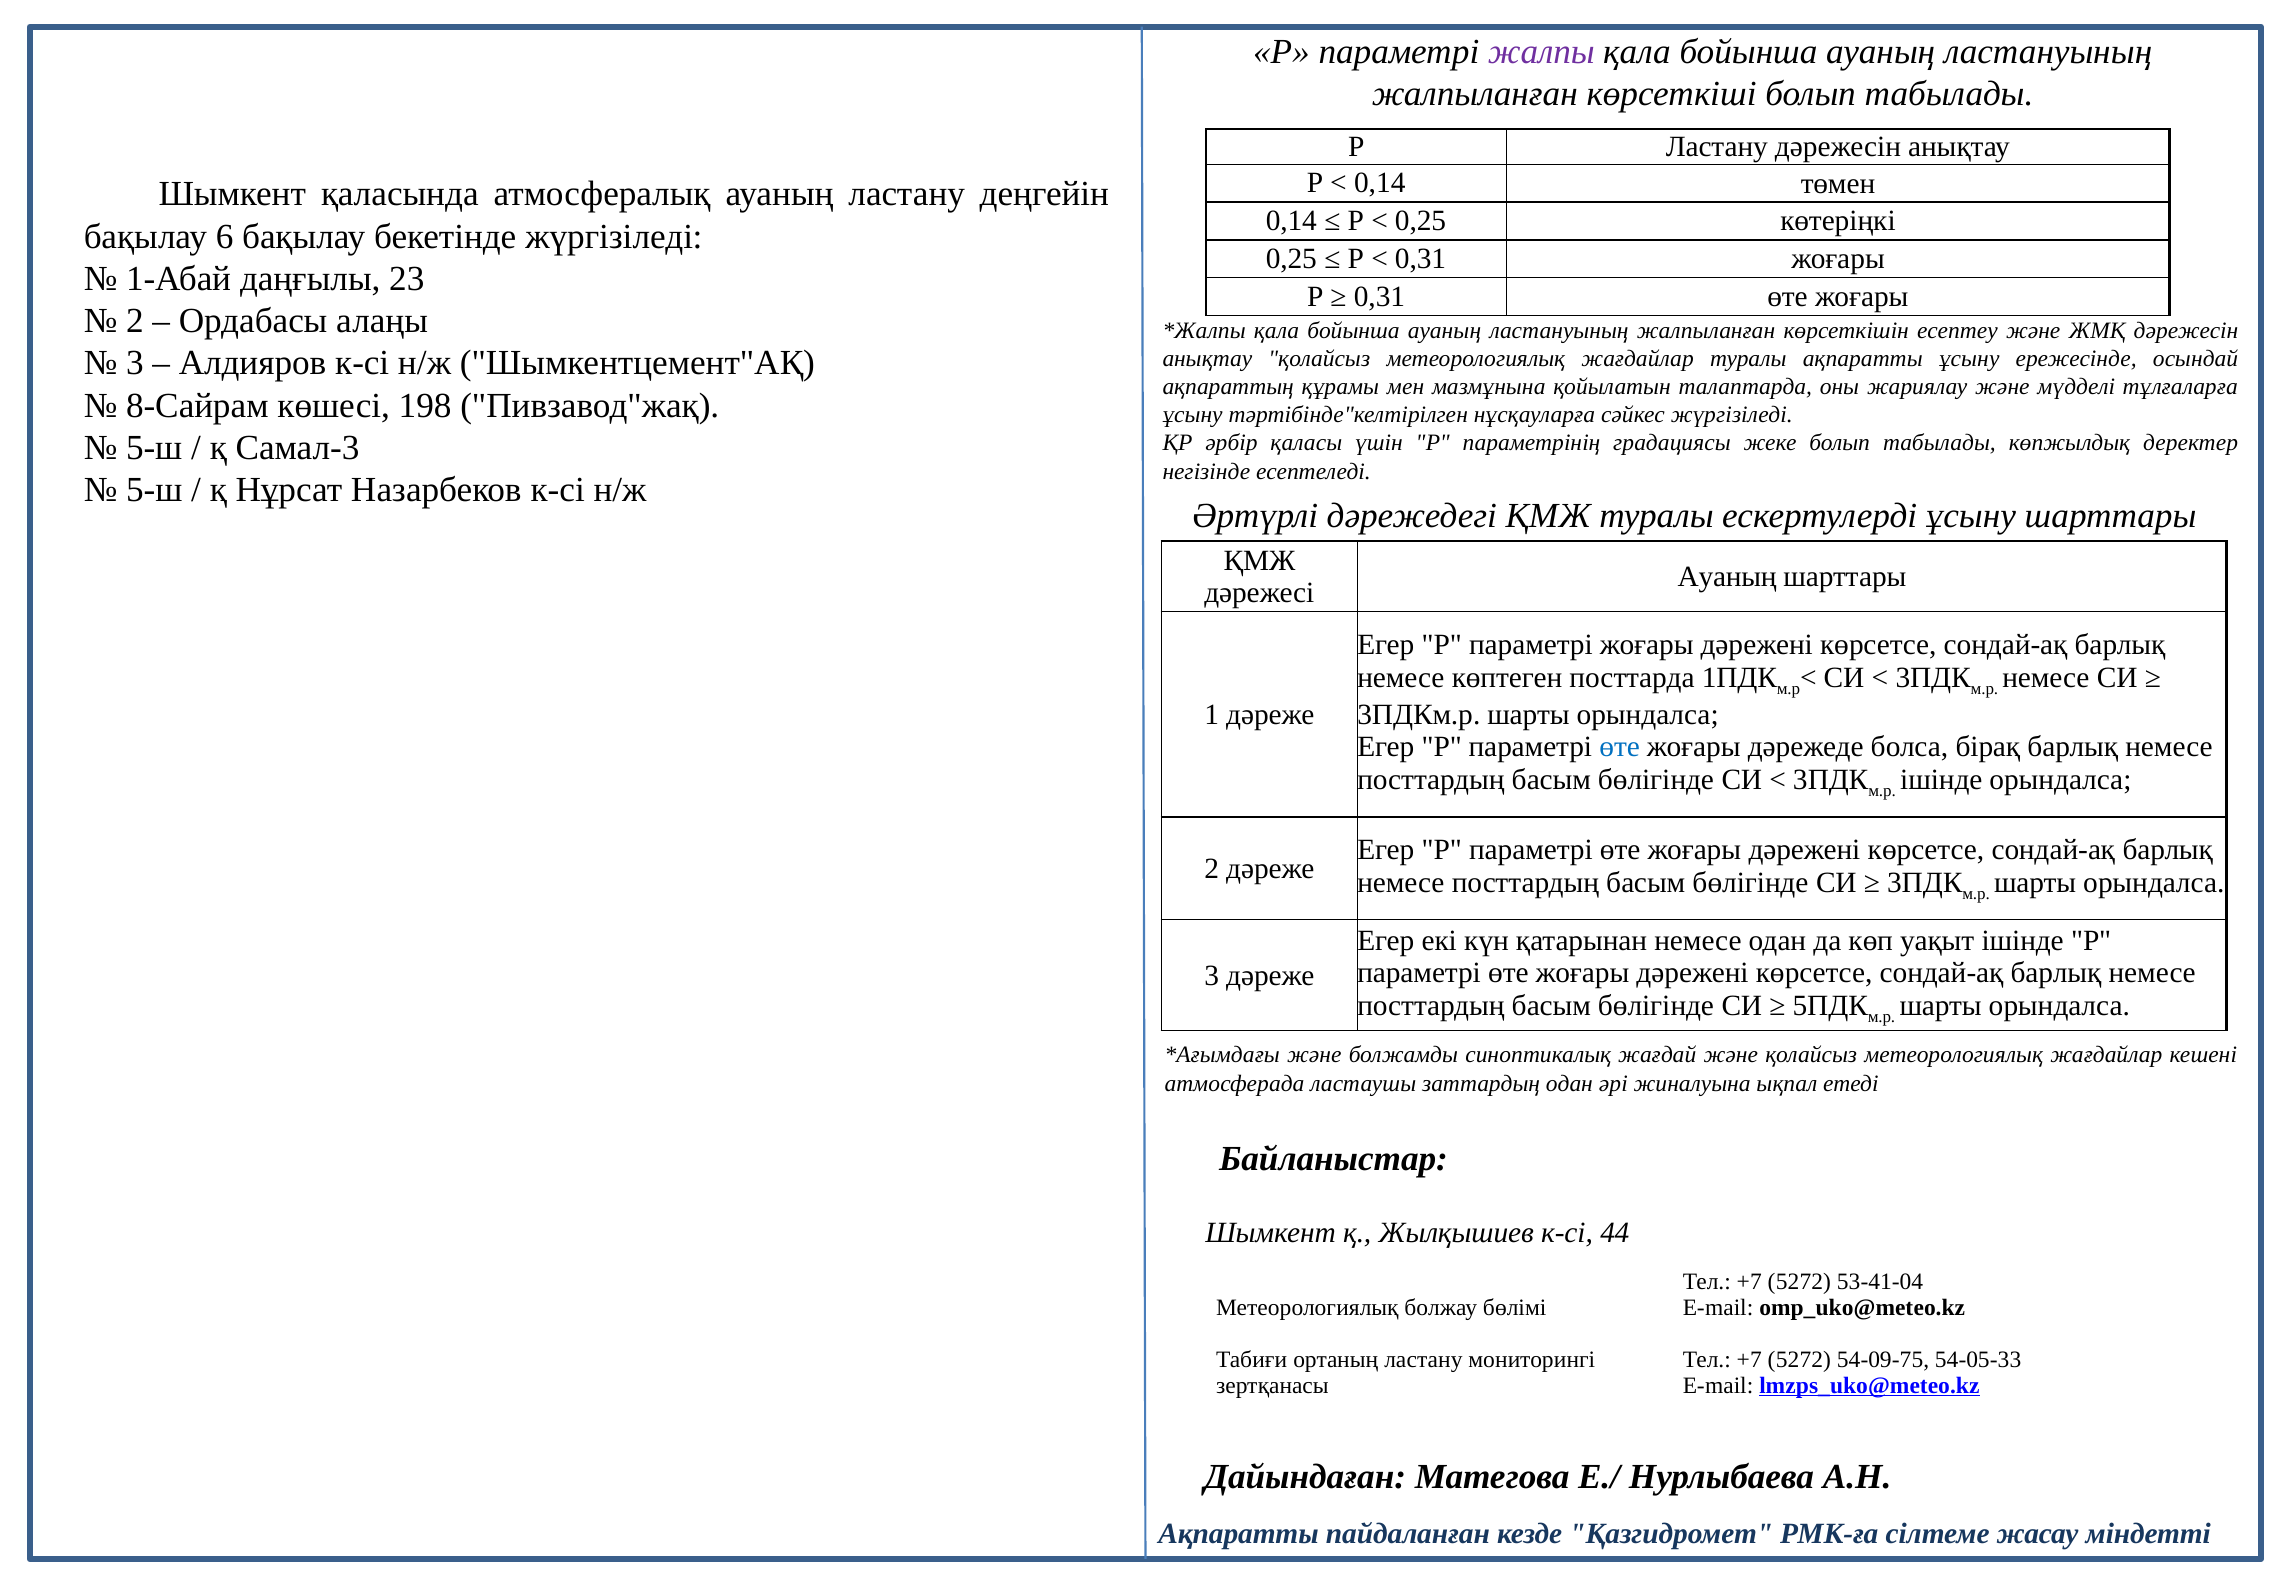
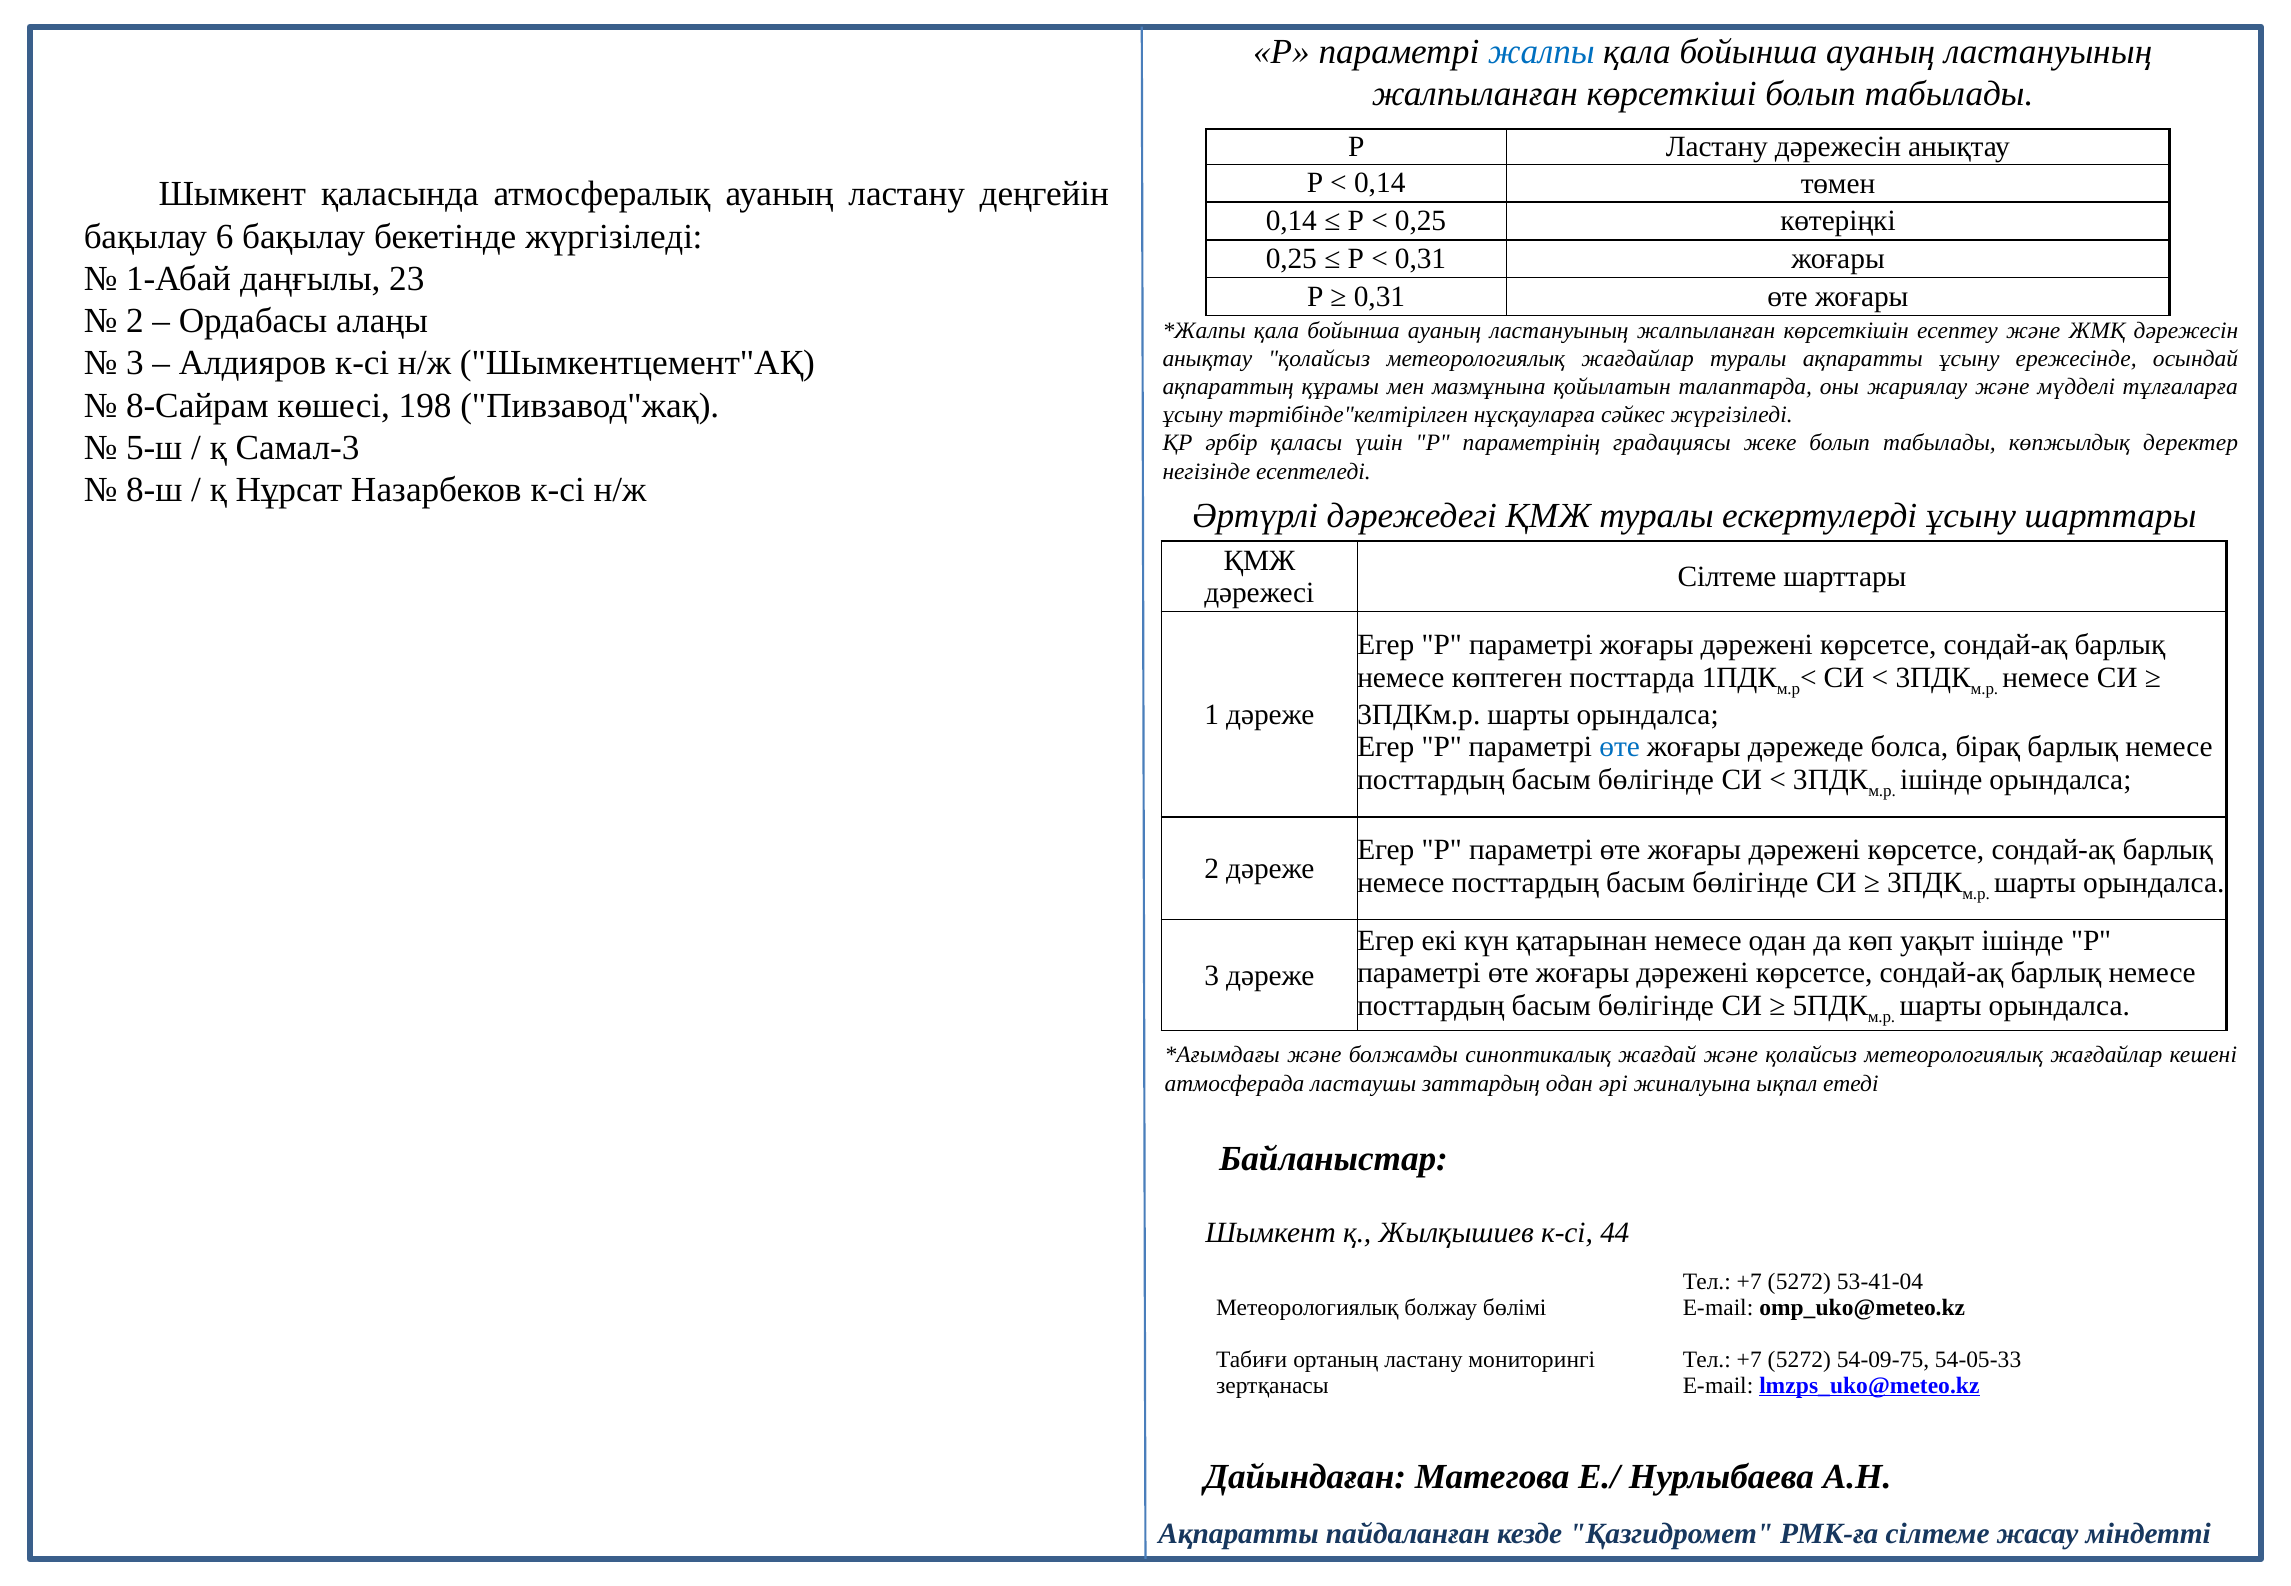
жалпы colour: purple -> blue
5-ш at (154, 490): 5-ш -> 8-ш
Ауаның at (1727, 577): Ауаның -> Сілтеме
